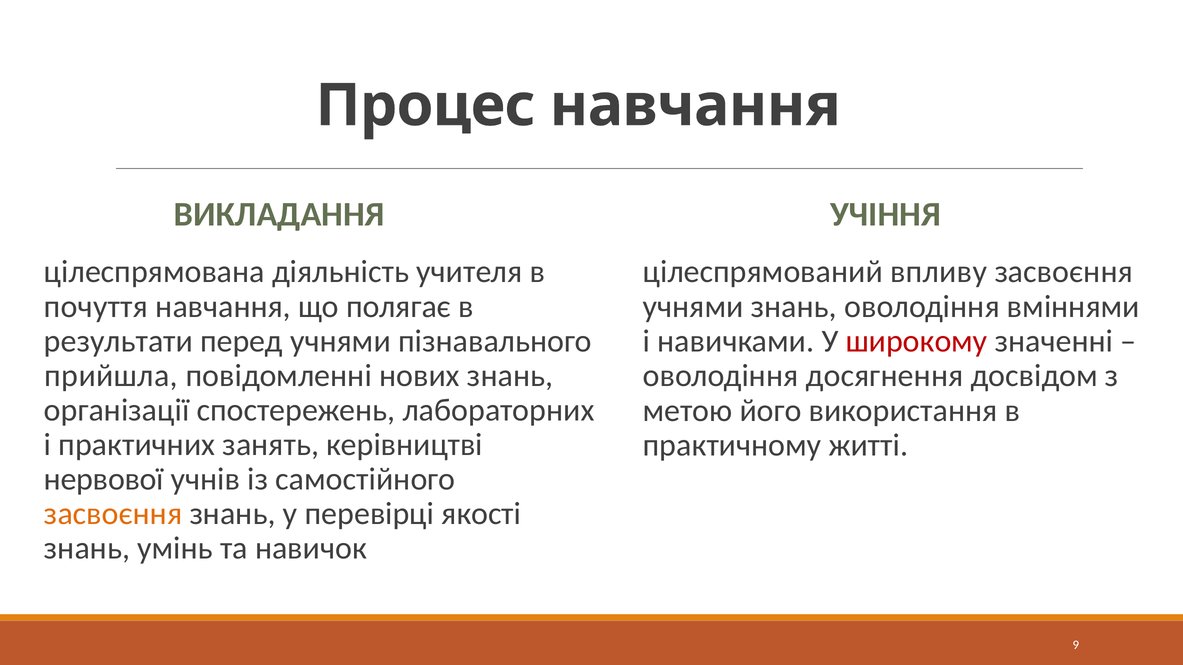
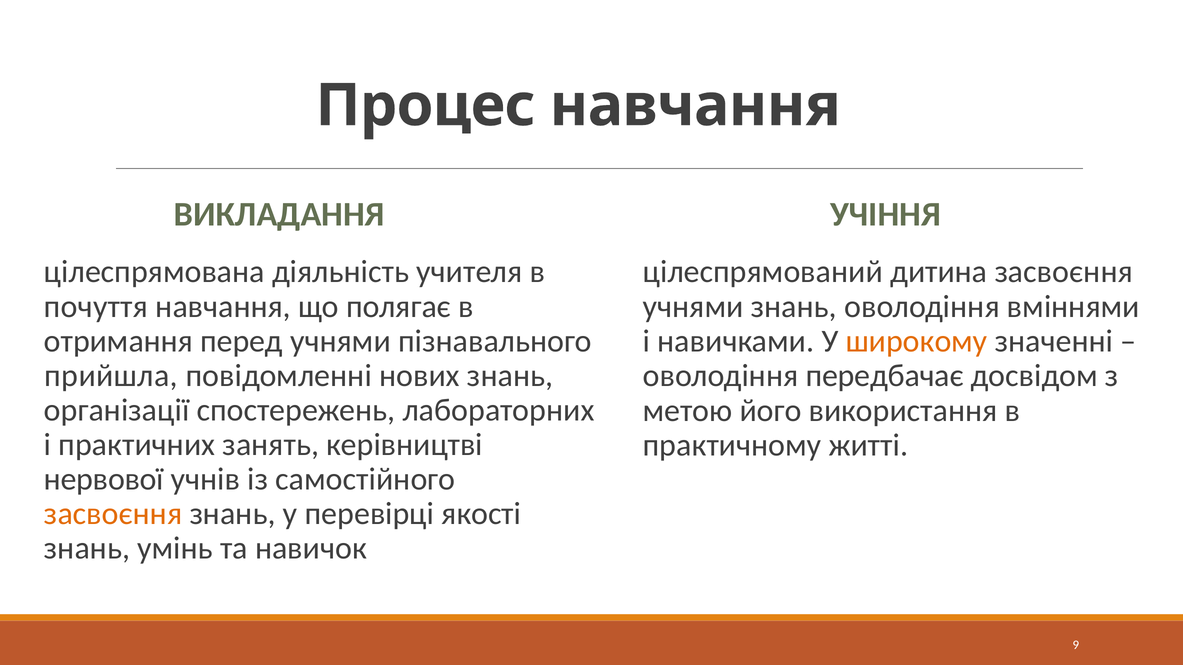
впливу: впливу -> дитина
результати: результати -> отримання
широкому colour: red -> orange
досягнення: досягнення -> передбачає
